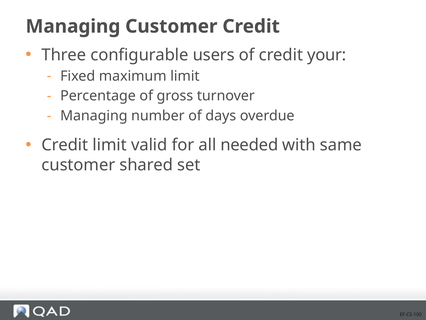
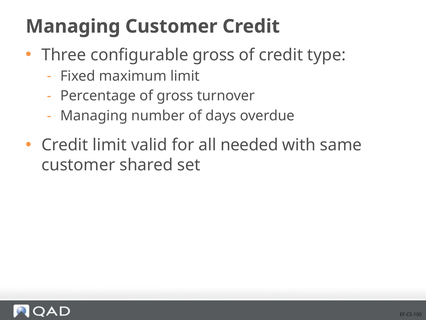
configurable users: users -> gross
your: your -> type
